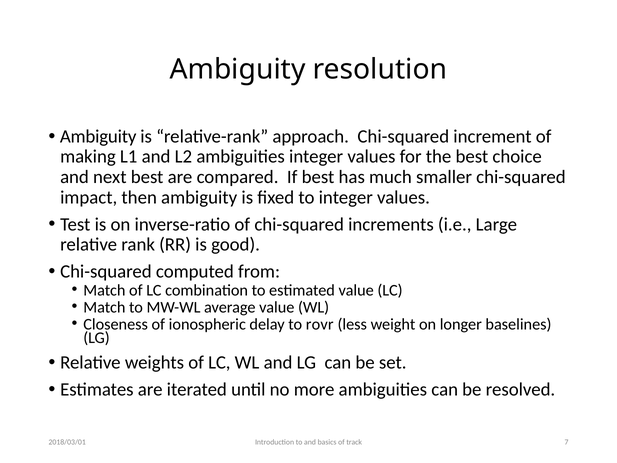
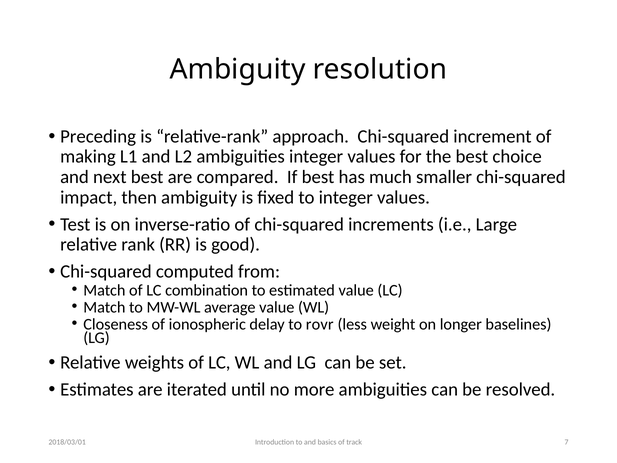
Ambiguity at (98, 136): Ambiguity -> Preceding
